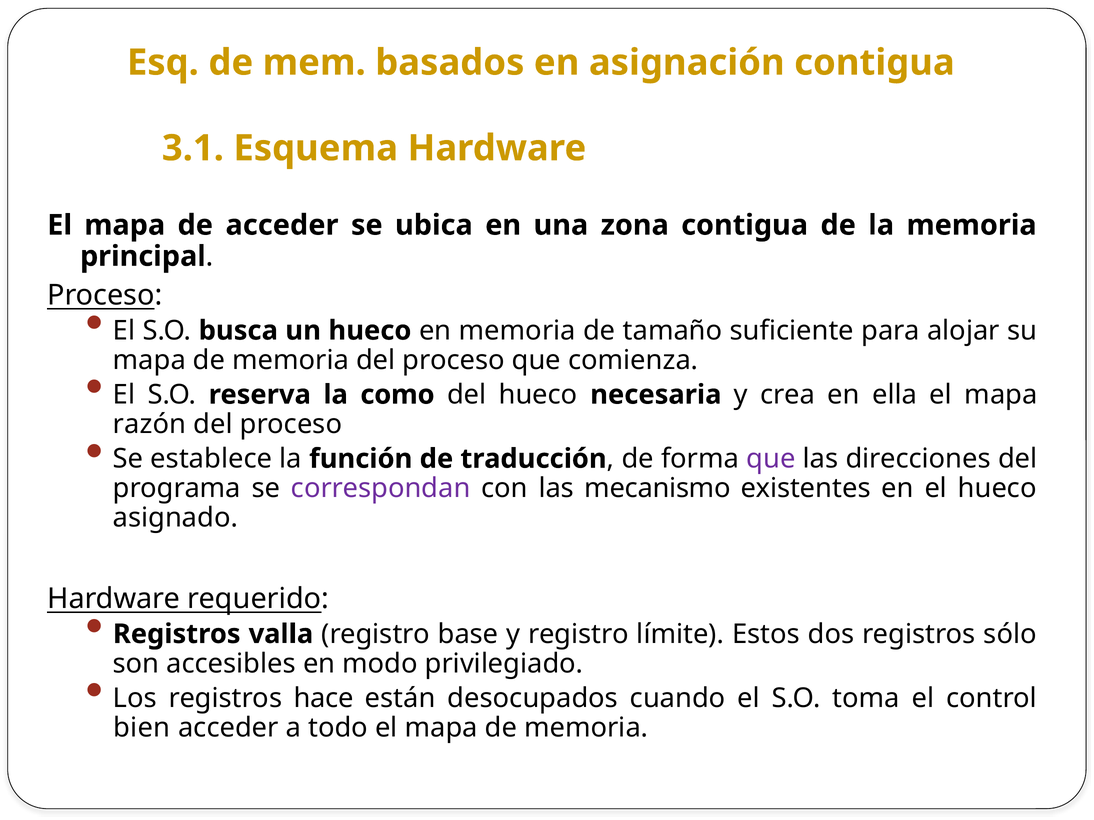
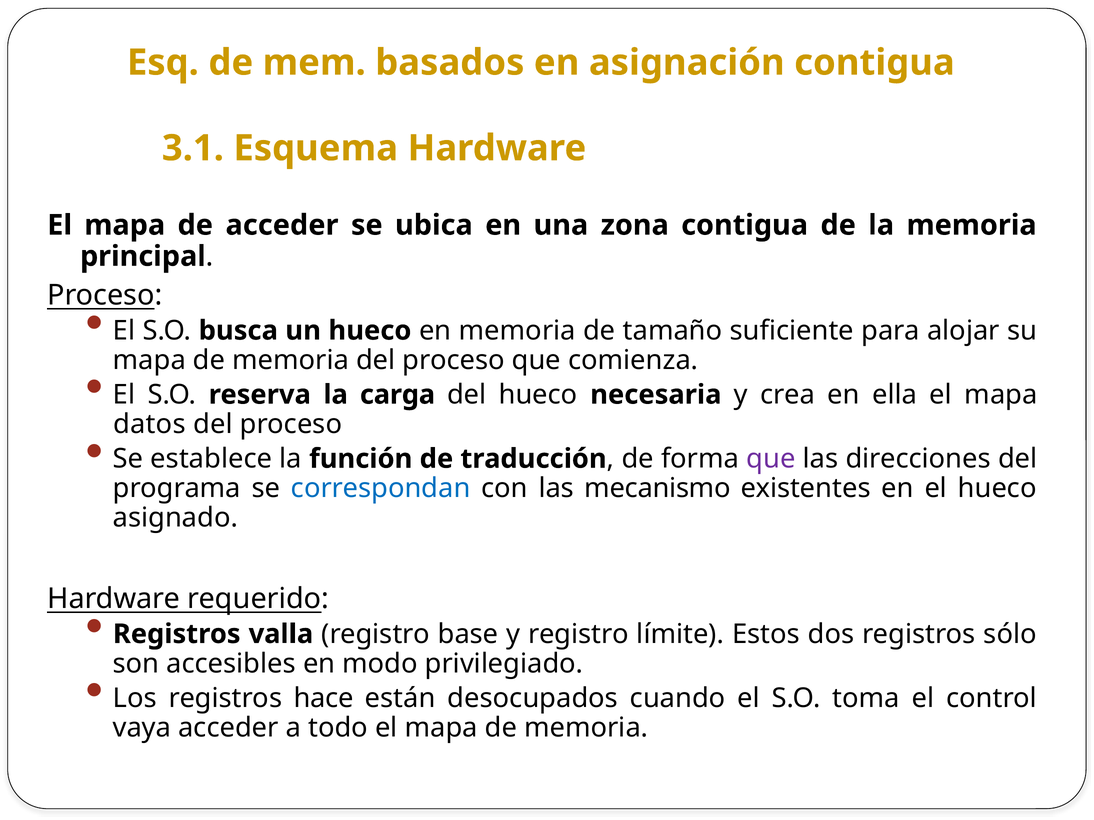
como: como -> carga
razón: razón -> datos
correspondan colour: purple -> blue
bien: bien -> vaya
